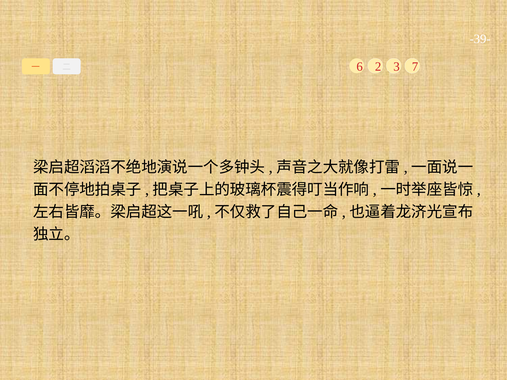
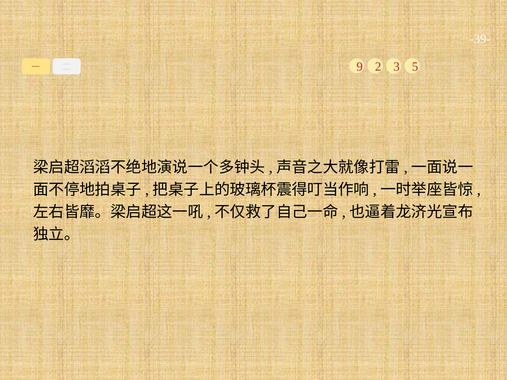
6: 6 -> 9
7: 7 -> 5
